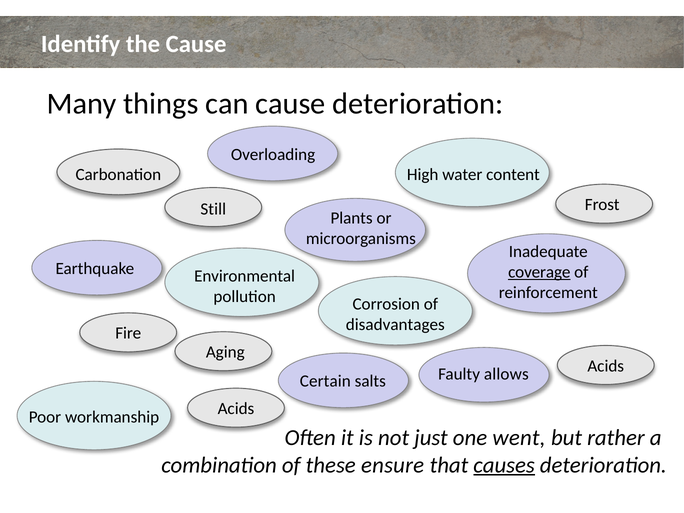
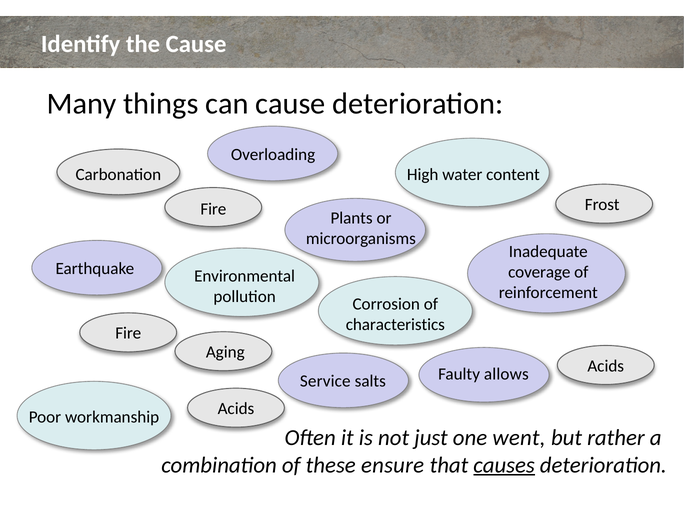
Still at (213, 209): Still -> Fire
coverage underline: present -> none
disadvantages: disadvantages -> characteristics
Certain: Certain -> Service
